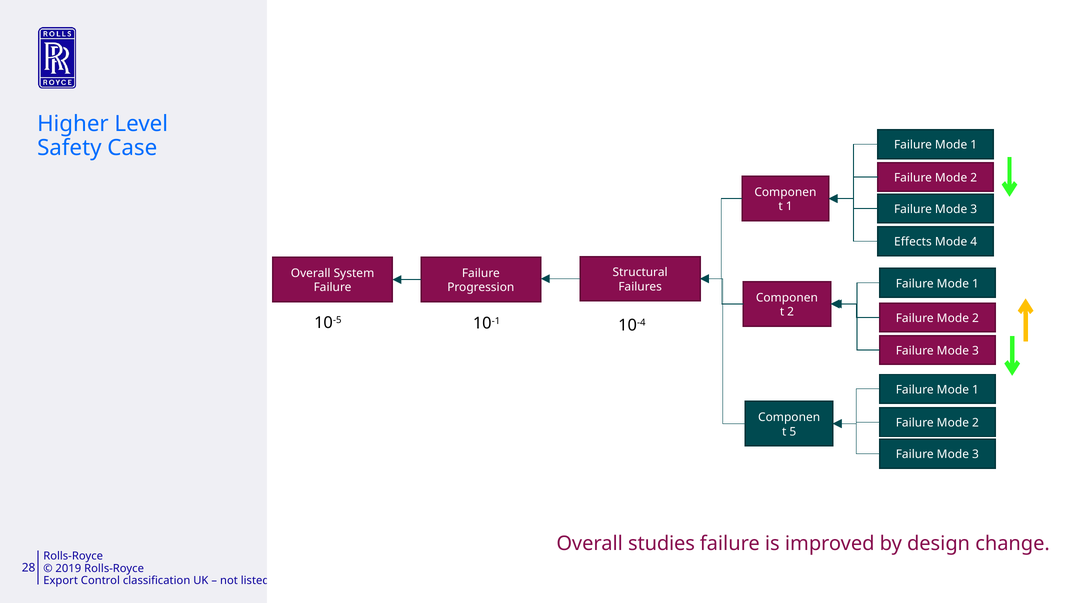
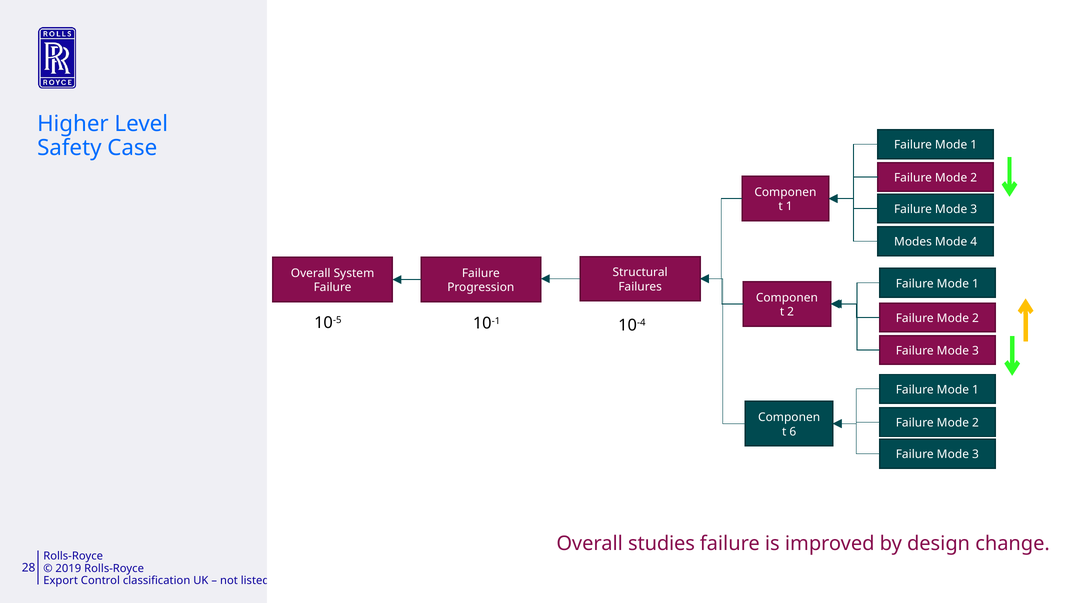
Effects: Effects -> Modes
5: 5 -> 6
